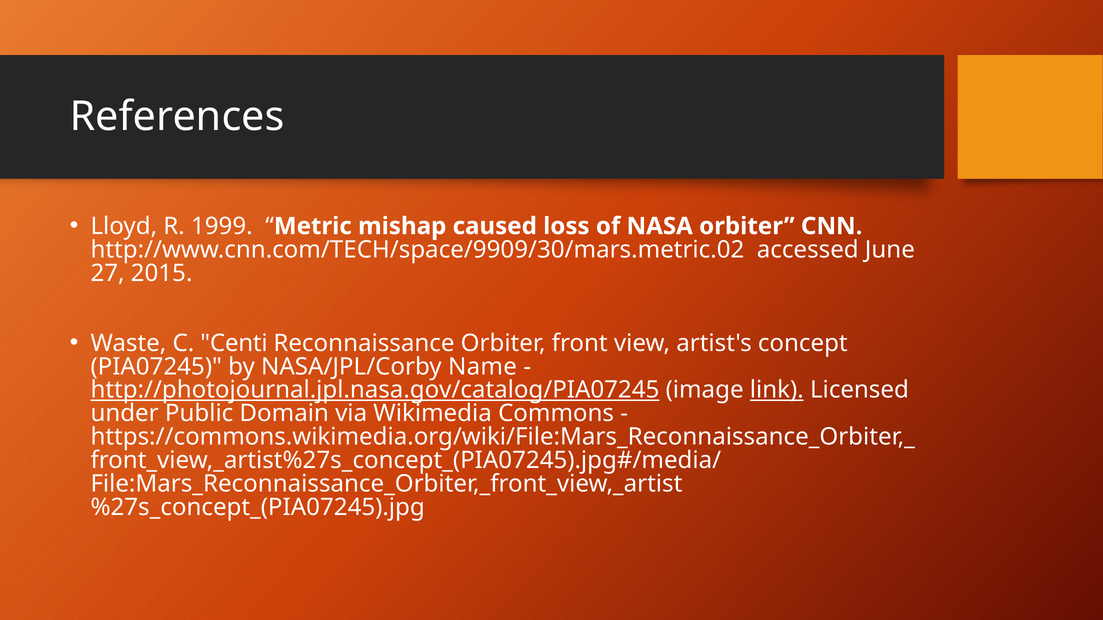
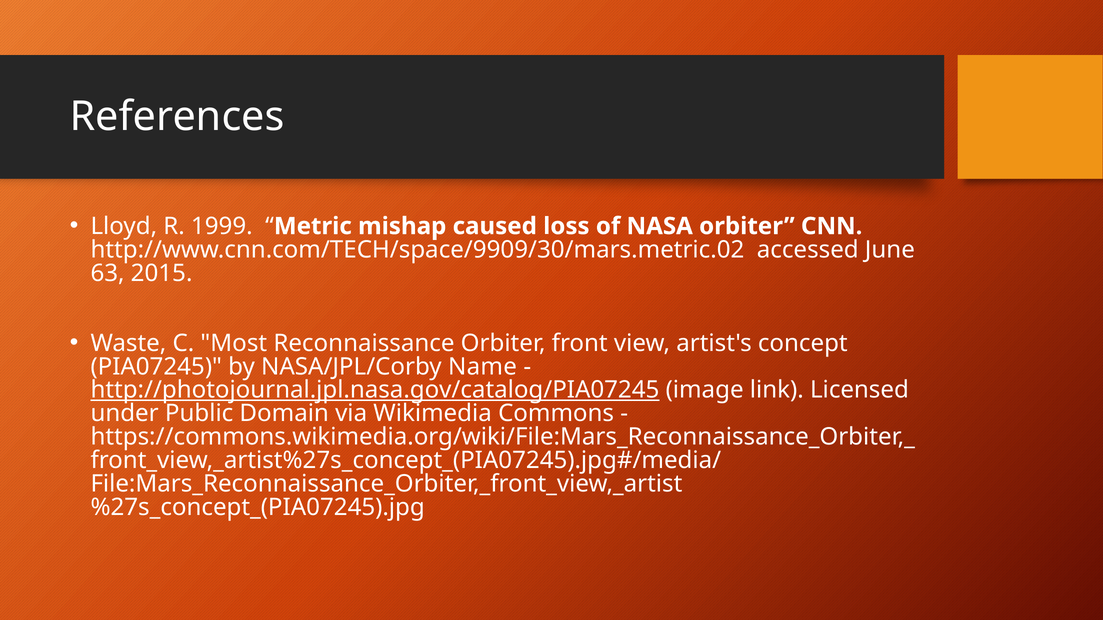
27: 27 -> 63
Centi: Centi -> Most
link underline: present -> none
